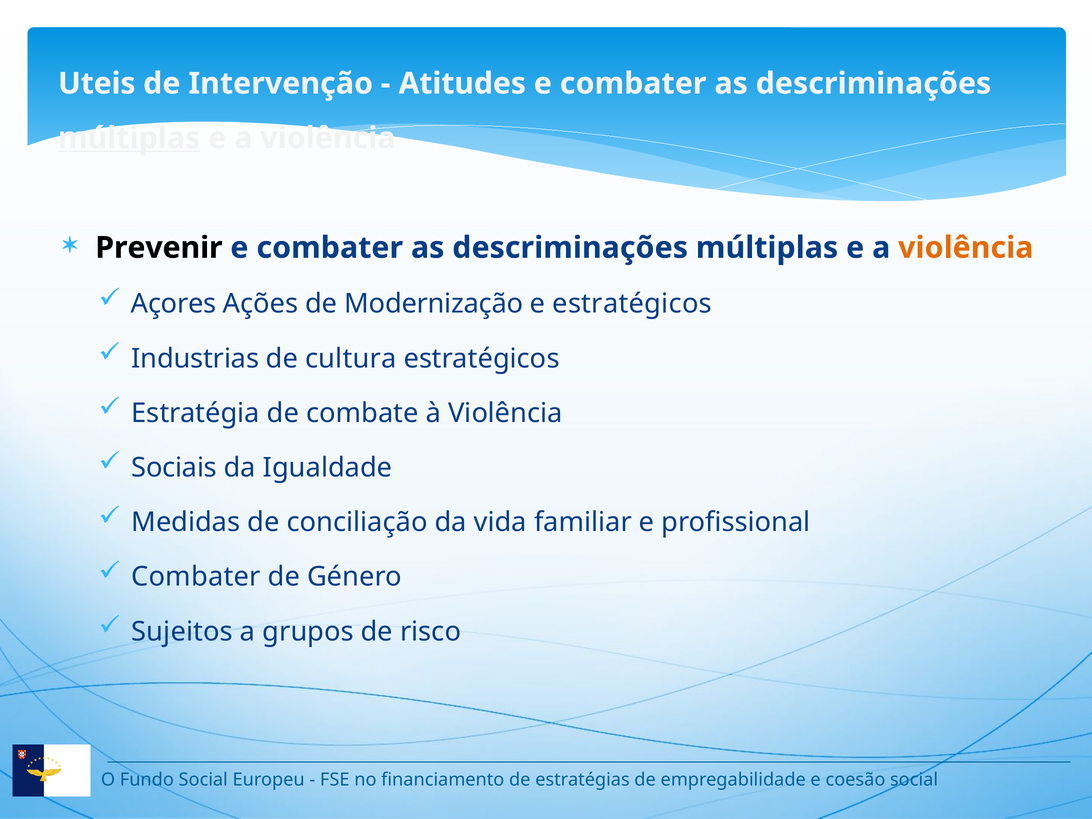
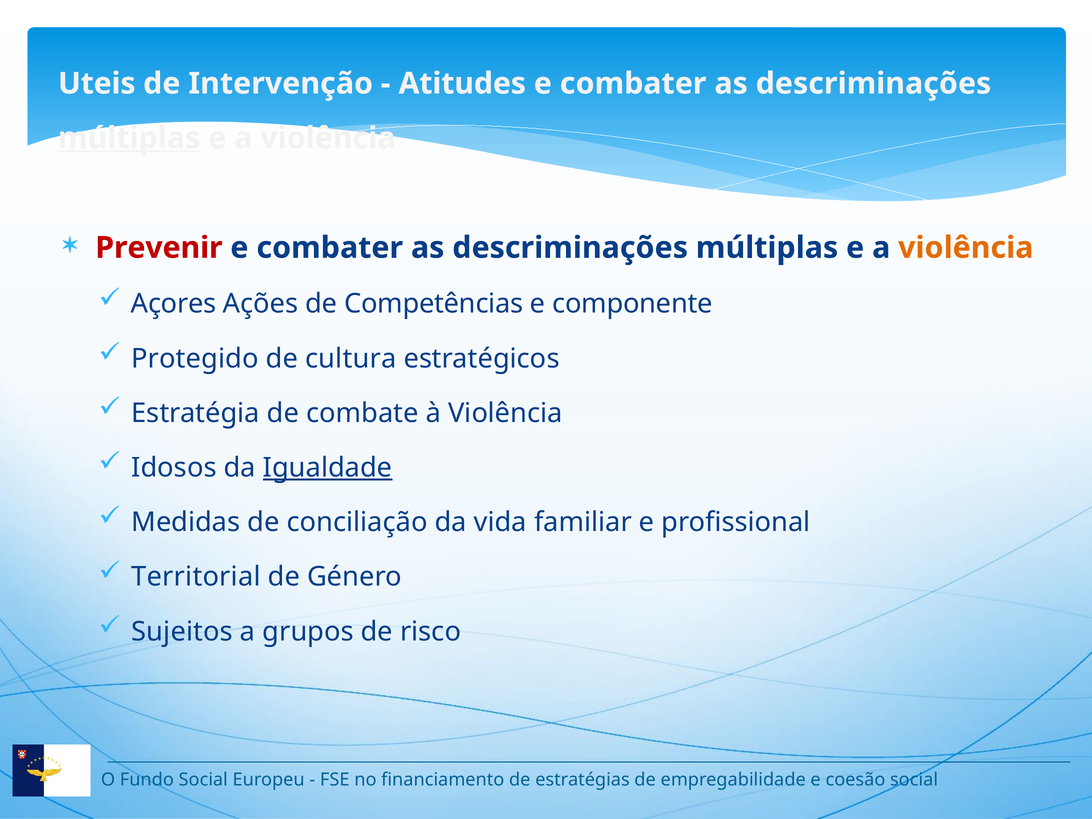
Prevenir colour: black -> red
Modernização: Modernização -> Competências
e estratégicos: estratégicos -> componente
Industrias: Industrias -> Protegido
Sociais: Sociais -> Idosos
Igualdade underline: none -> present
Combater at (196, 577): Combater -> Territorial
